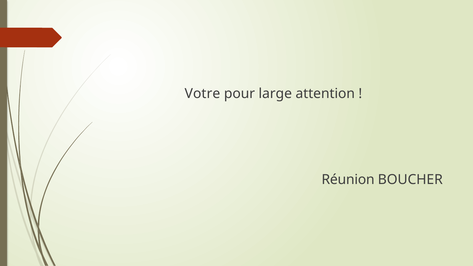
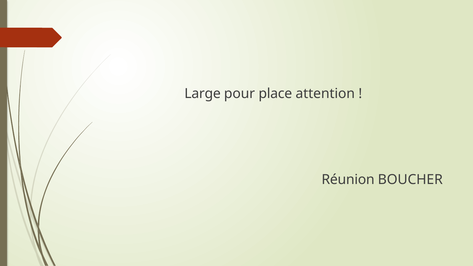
Votre: Votre -> Large
large: large -> place
